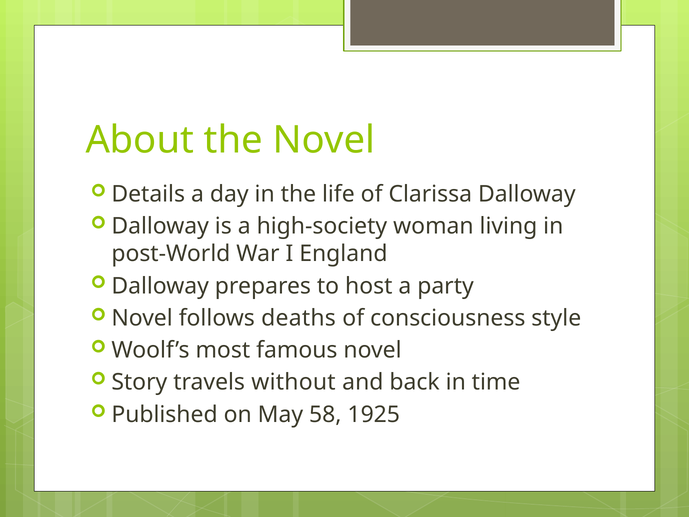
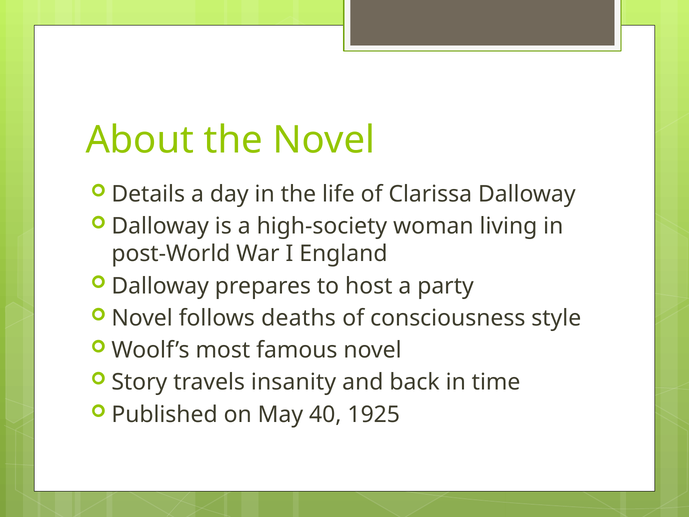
without: without -> insanity
58: 58 -> 40
